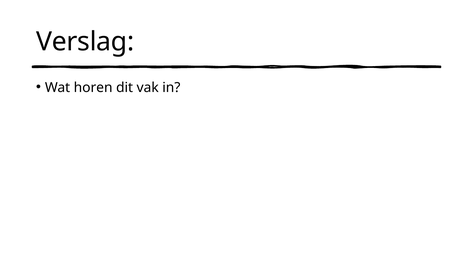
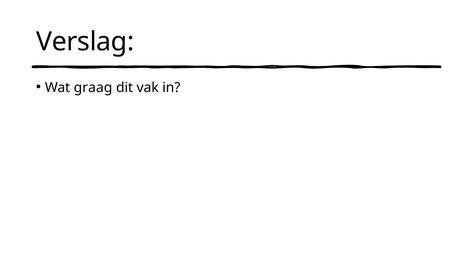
horen: horen -> graag
